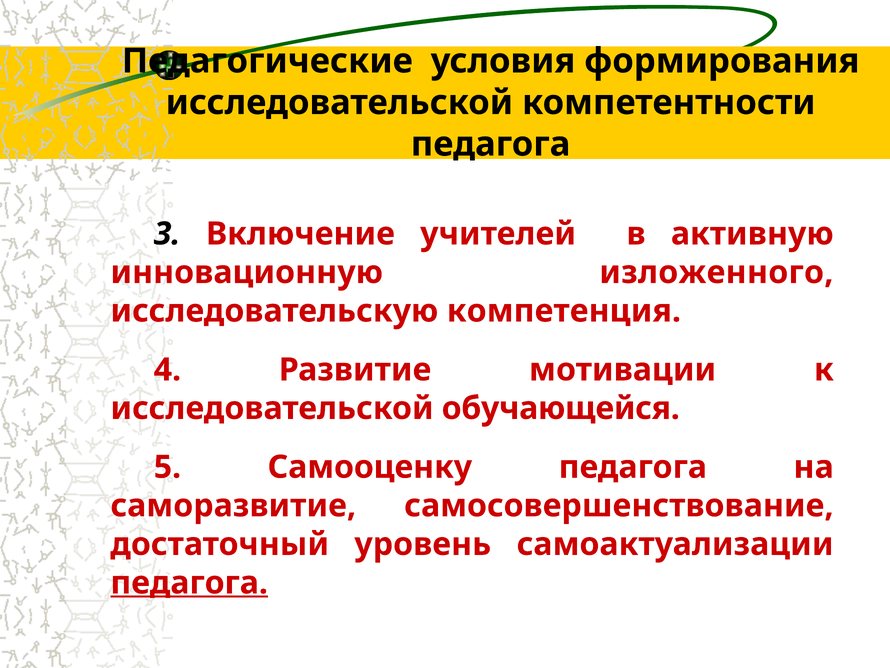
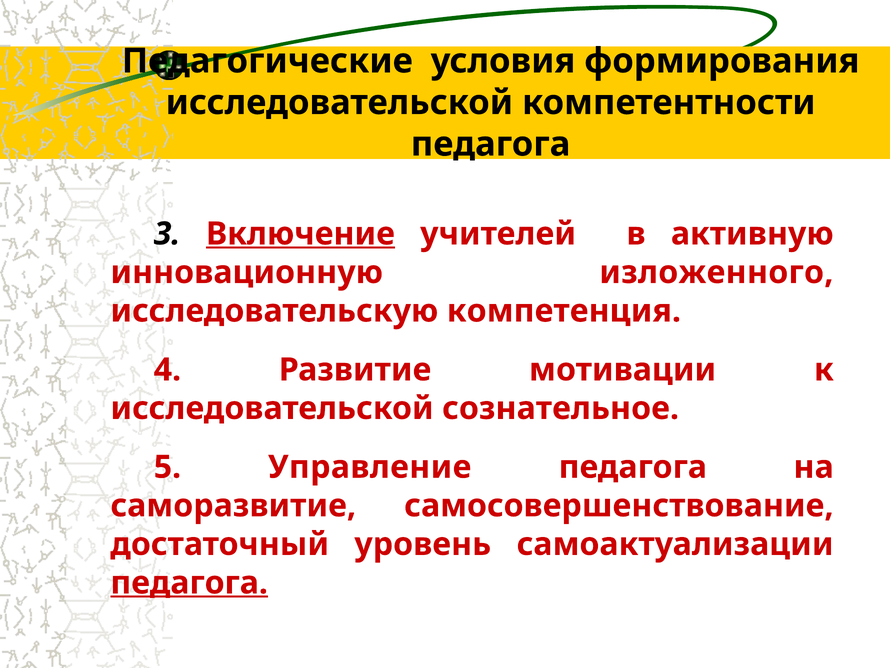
Включение underline: none -> present
обучающейся: обучающейся -> сознательное
Самооценку: Самооценку -> Управление
